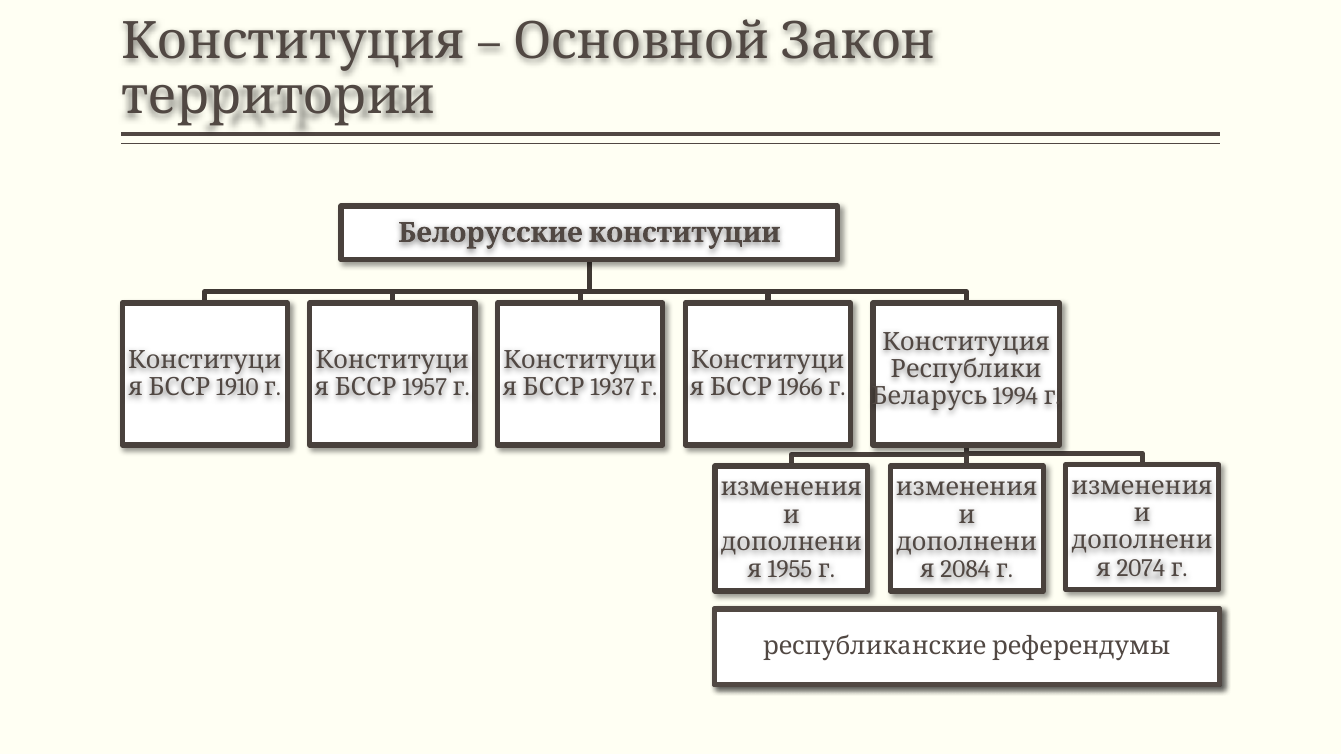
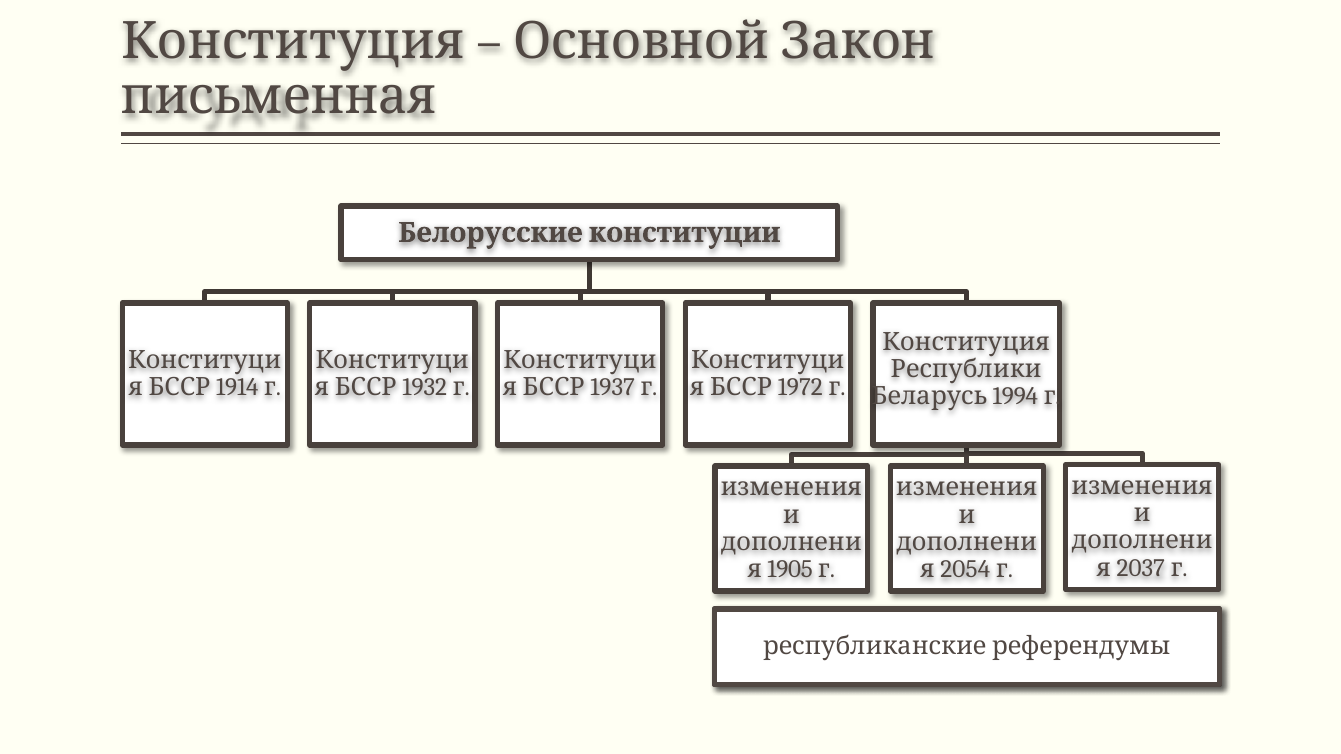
территории: территории -> письменная
1910: 1910 -> 1914
1957: 1957 -> 1932
1966: 1966 -> 1972
2074: 2074 -> 2037
1955: 1955 -> 1905
2084: 2084 -> 2054
